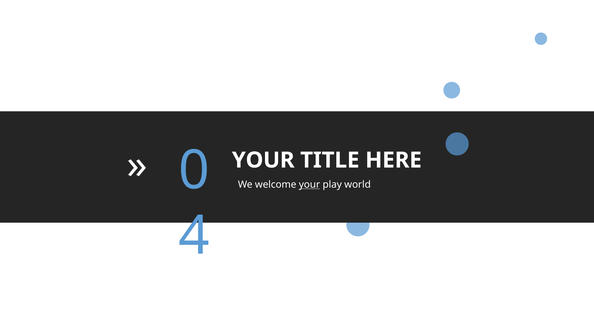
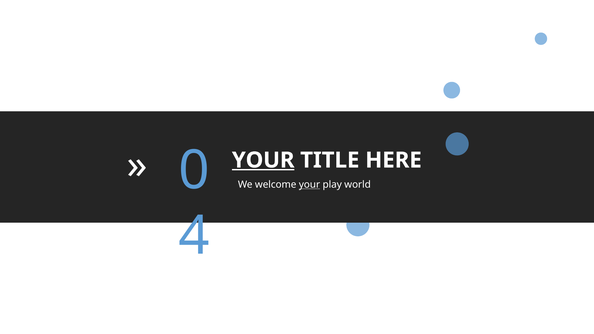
YOUR at (263, 160) underline: none -> present
